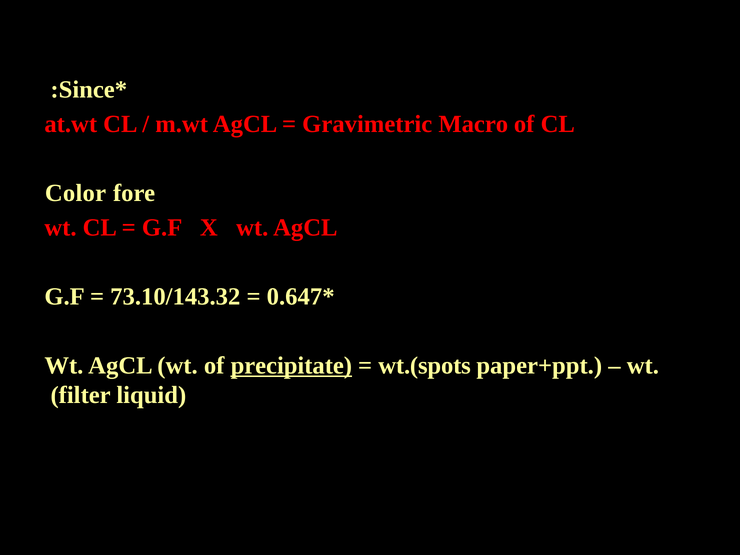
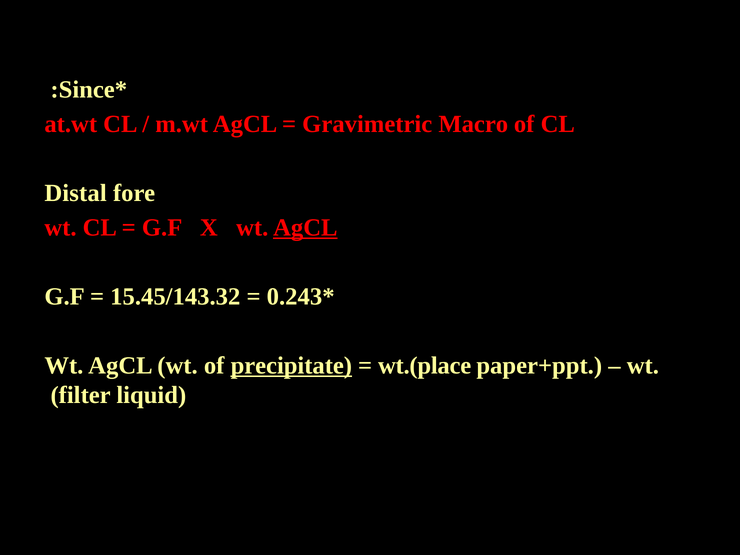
Color: Color -> Distal
AgCL at (305, 228) underline: none -> present
73.10/143.32: 73.10/143.32 -> 15.45/143.32
0.647: 0.647 -> 0.243
wt.(spots: wt.(spots -> wt.(place
